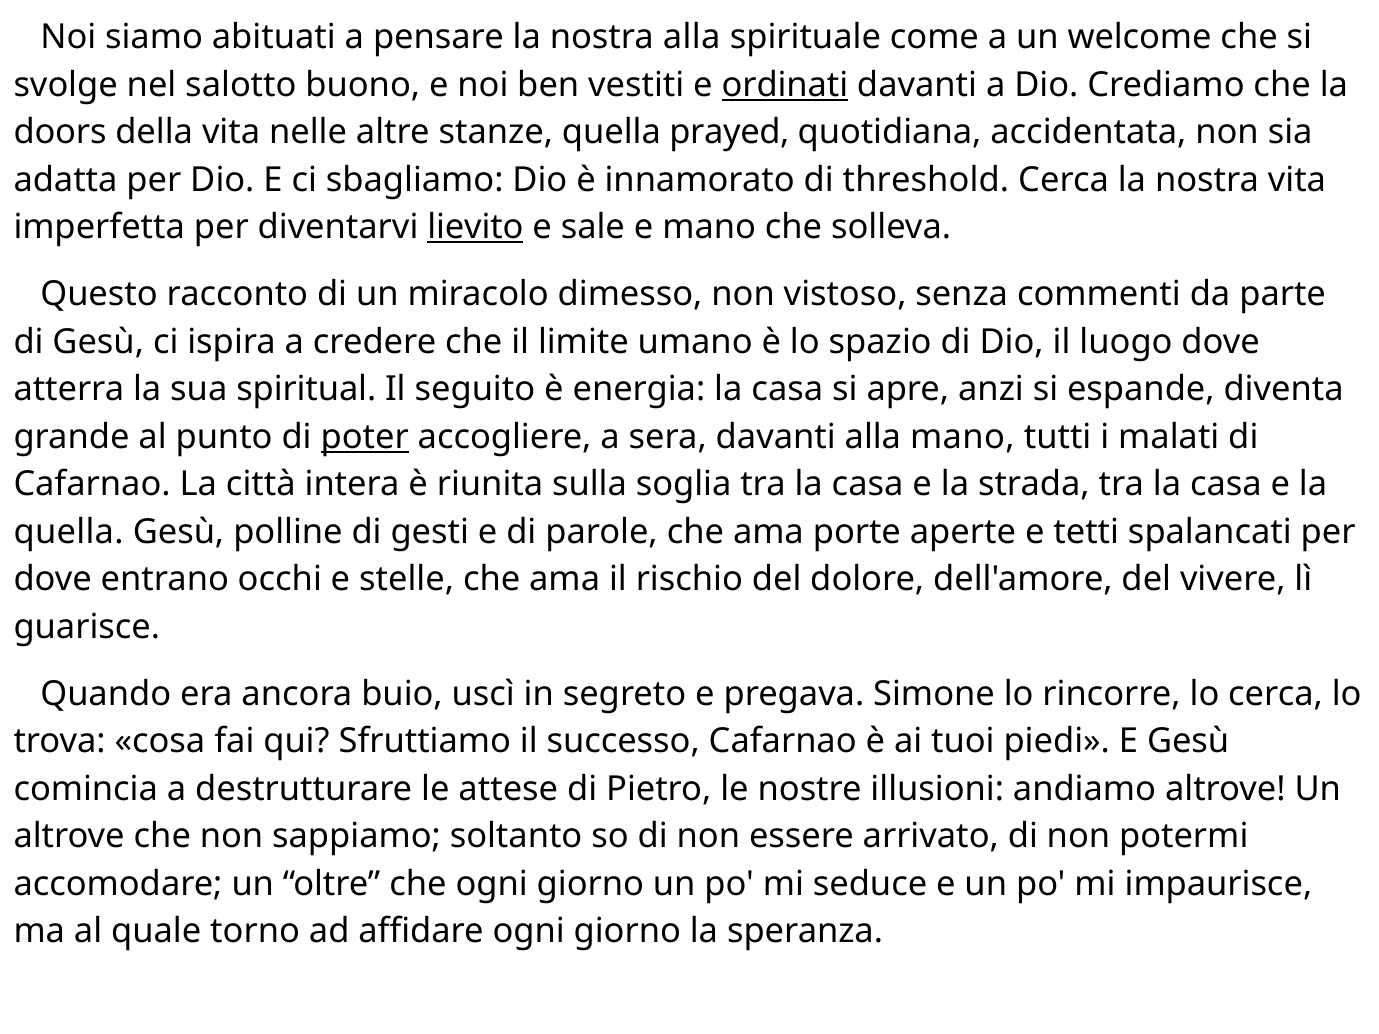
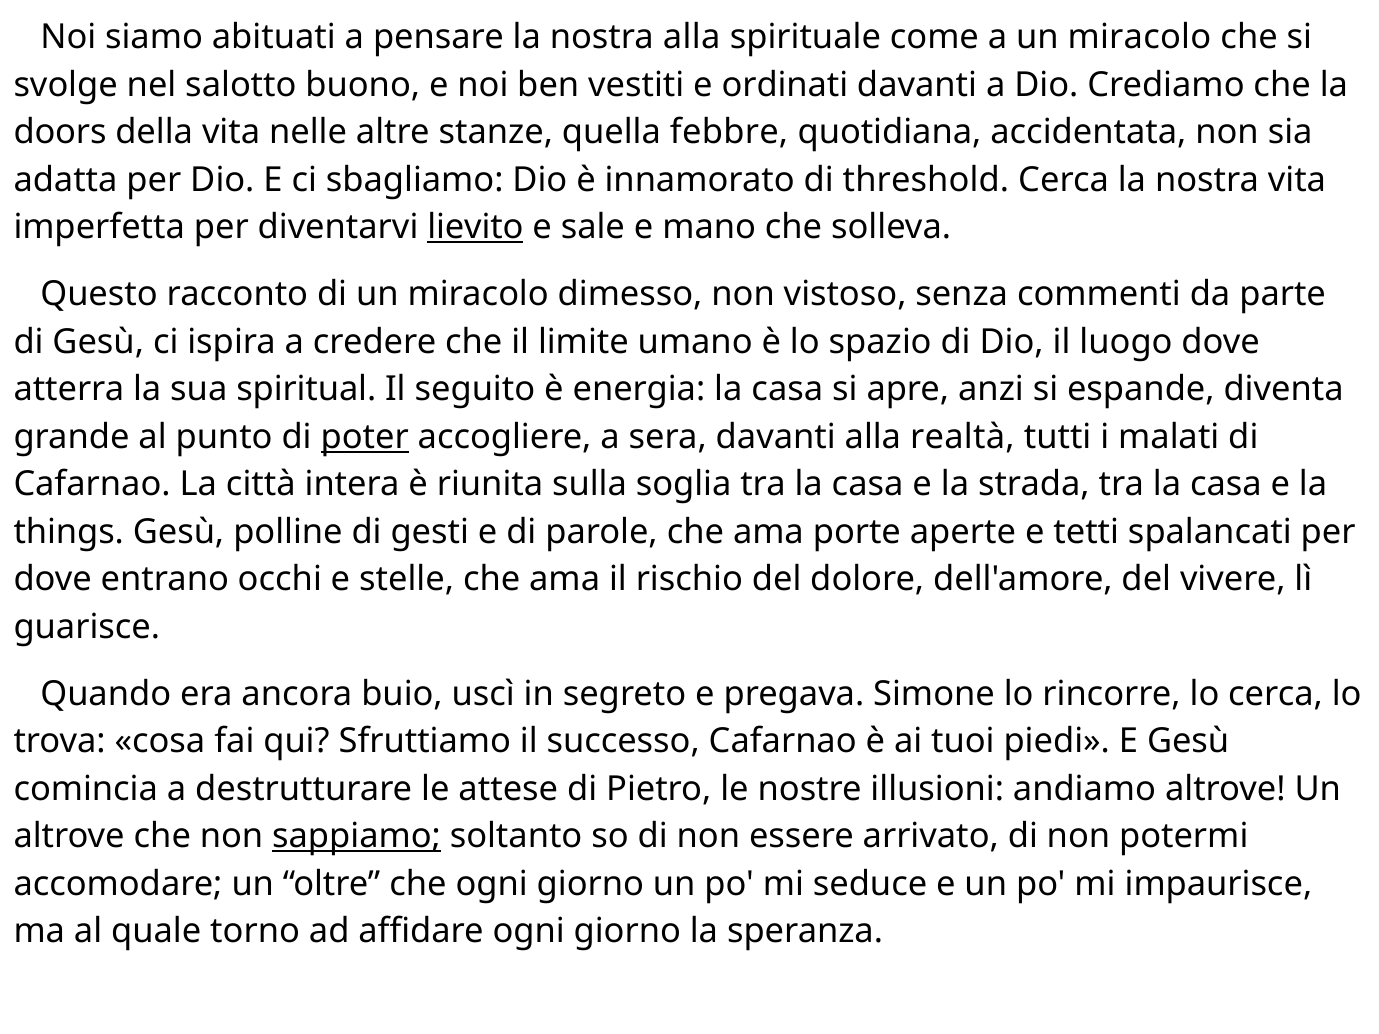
a un welcome: welcome -> miracolo
ordinati underline: present -> none
prayed: prayed -> febbre
alla mano: mano -> realtà
quella at (69, 532): quella -> things
sappiamo underline: none -> present
